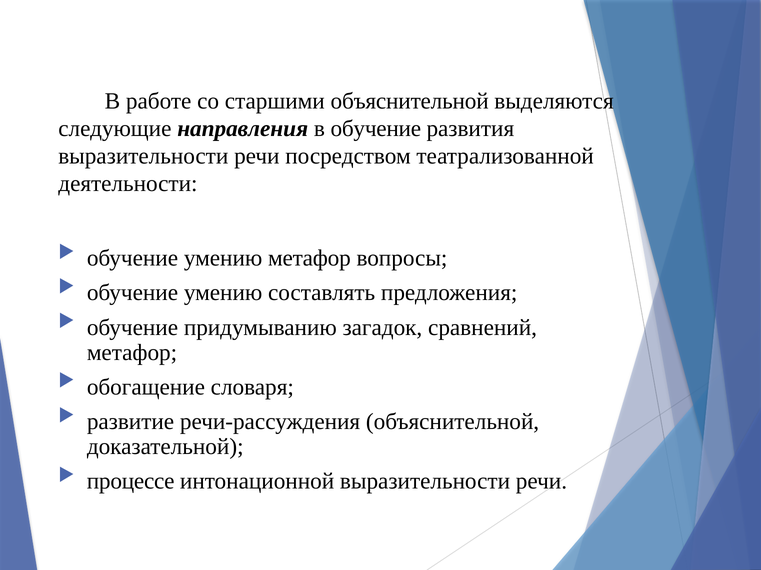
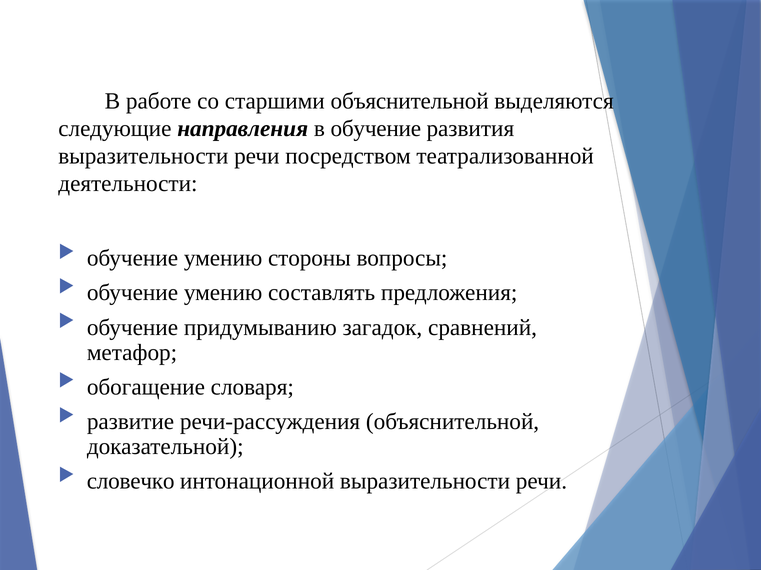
умению метафор: метафор -> стороны
процессе: процессе -> словечко
